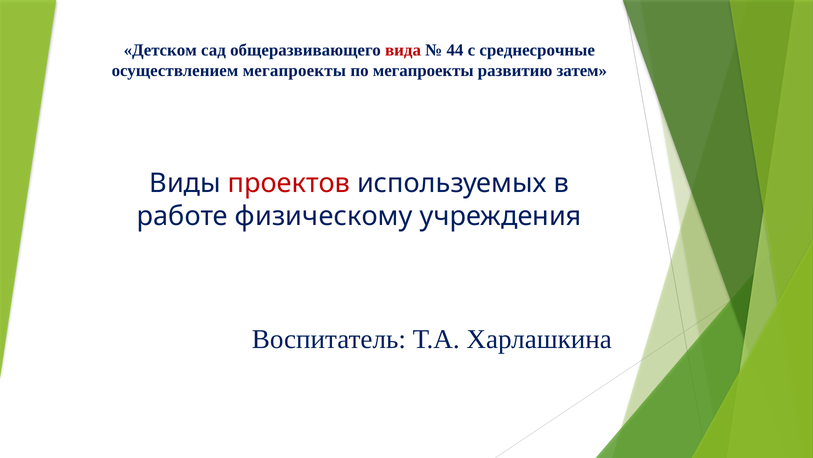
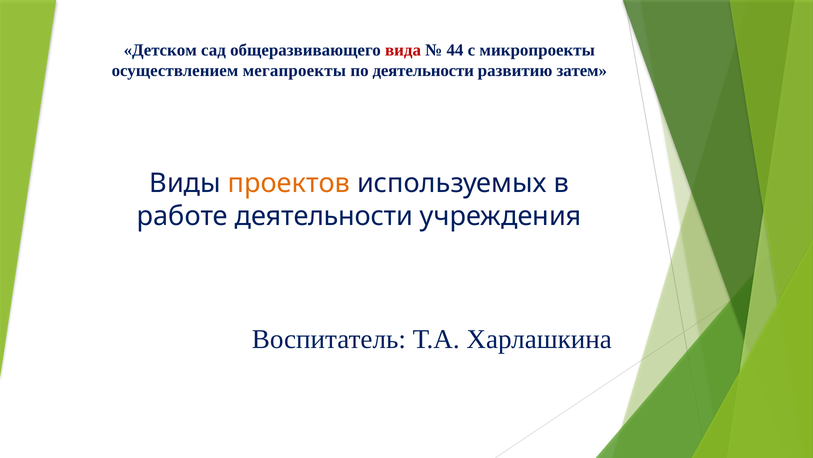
среднесрочные: среднесрочные -> микропроекты
по мегапроекты: мегапроекты -> деятельности
проектов colour: red -> orange
работе физическому: физическому -> деятельности
